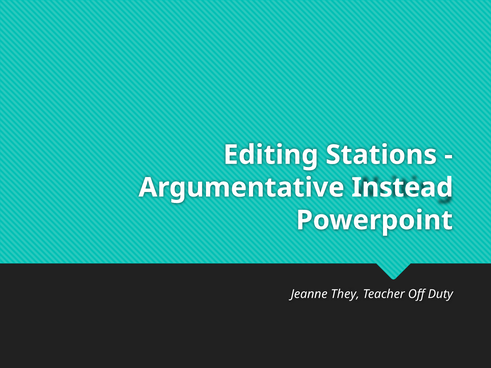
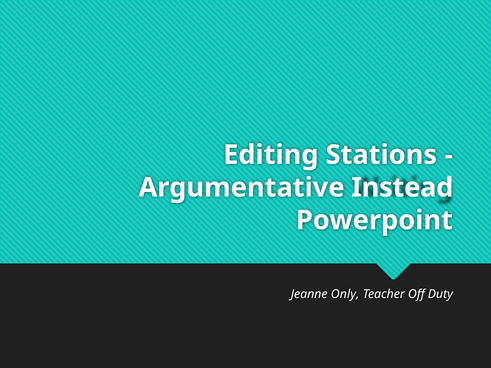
They: They -> Only
